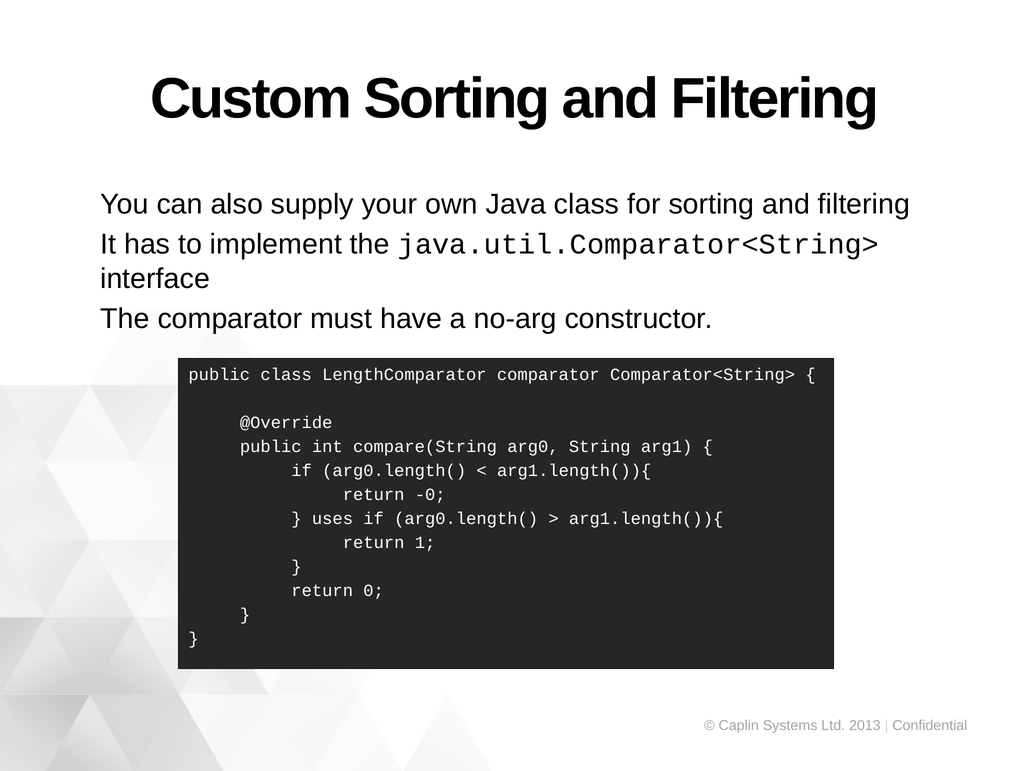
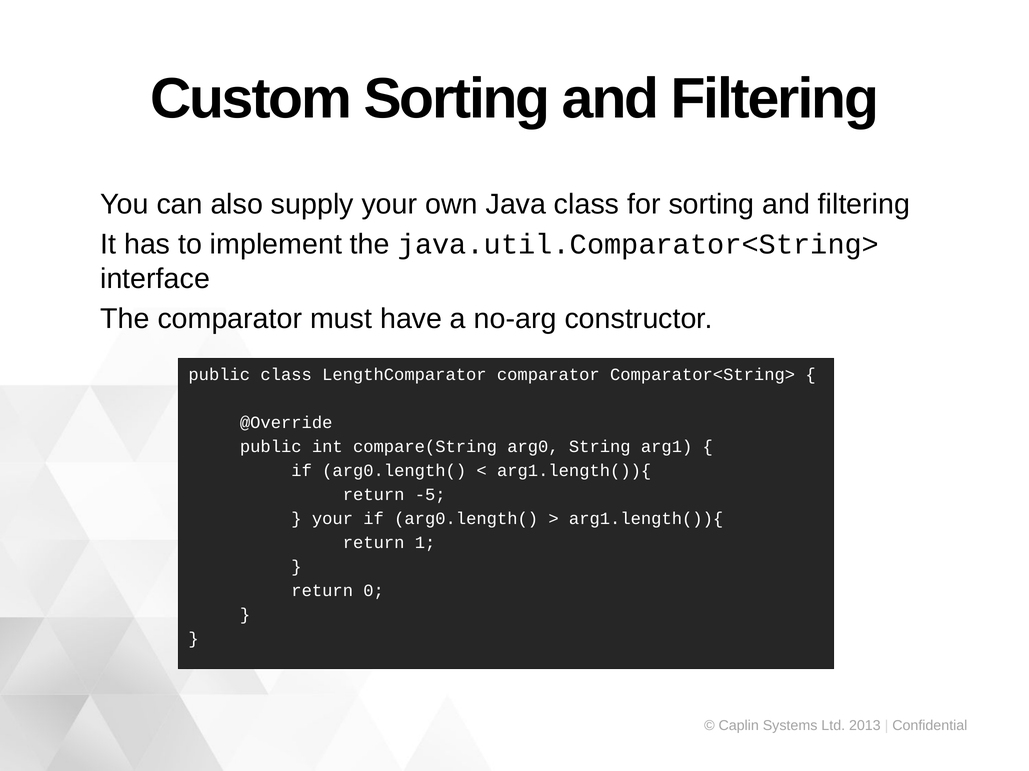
-0: -0 -> -5
uses at (332, 519): uses -> your
